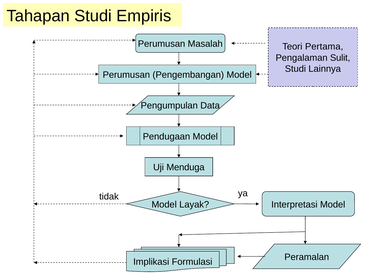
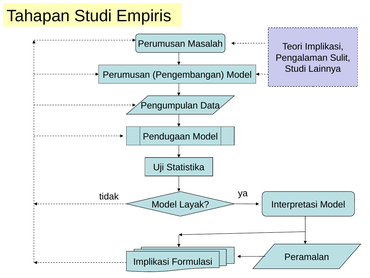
Teori Pertama: Pertama -> Implikasi
Menduga: Menduga -> Statistika
